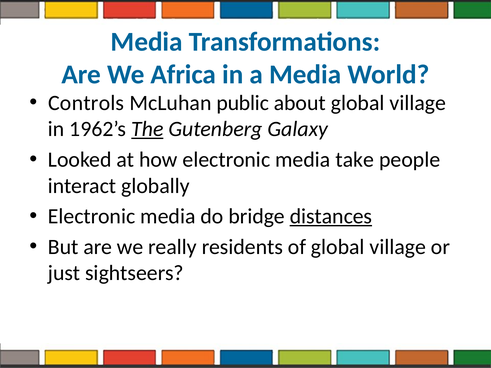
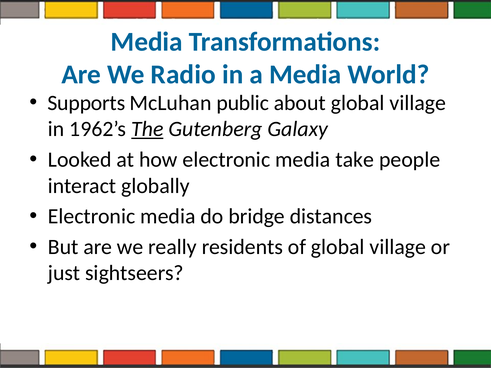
Africa: Africa -> Radio
Controls: Controls -> Supports
distances underline: present -> none
